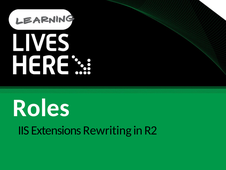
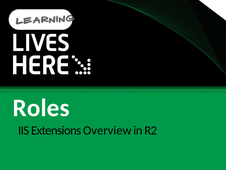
Rewriting: Rewriting -> Overview
